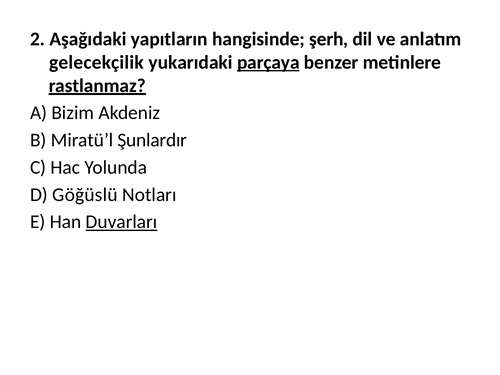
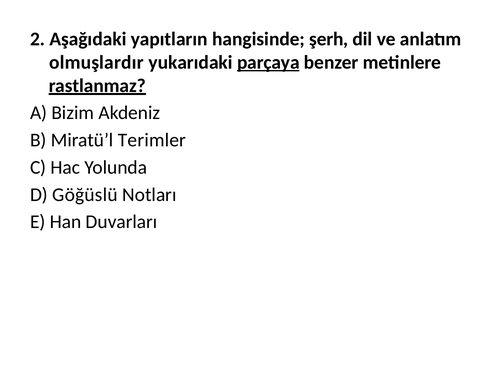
gelecekçilik: gelecekçilik -> olmuşlardır
Şunlardır: Şunlardır -> Terimler
Duvarları underline: present -> none
